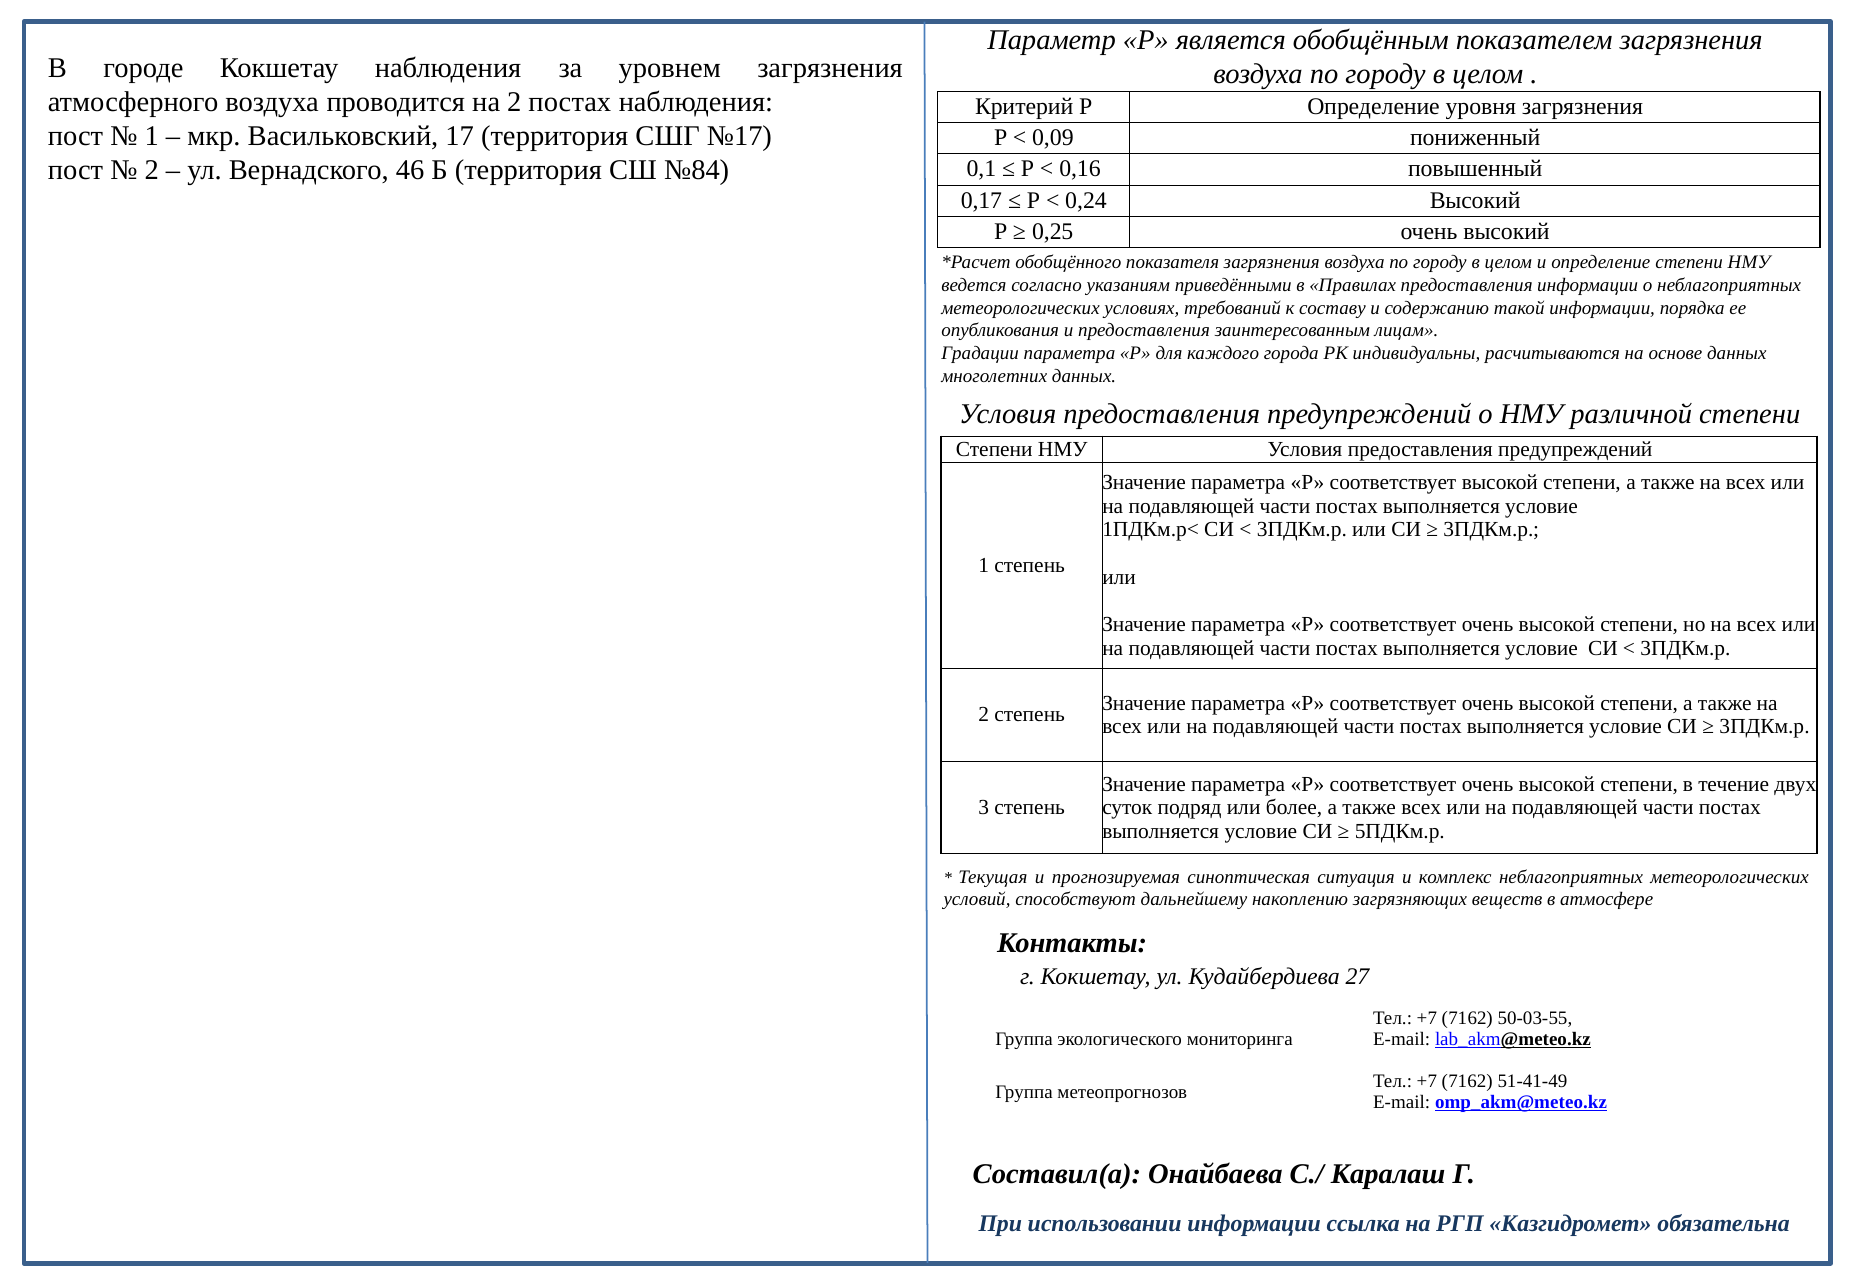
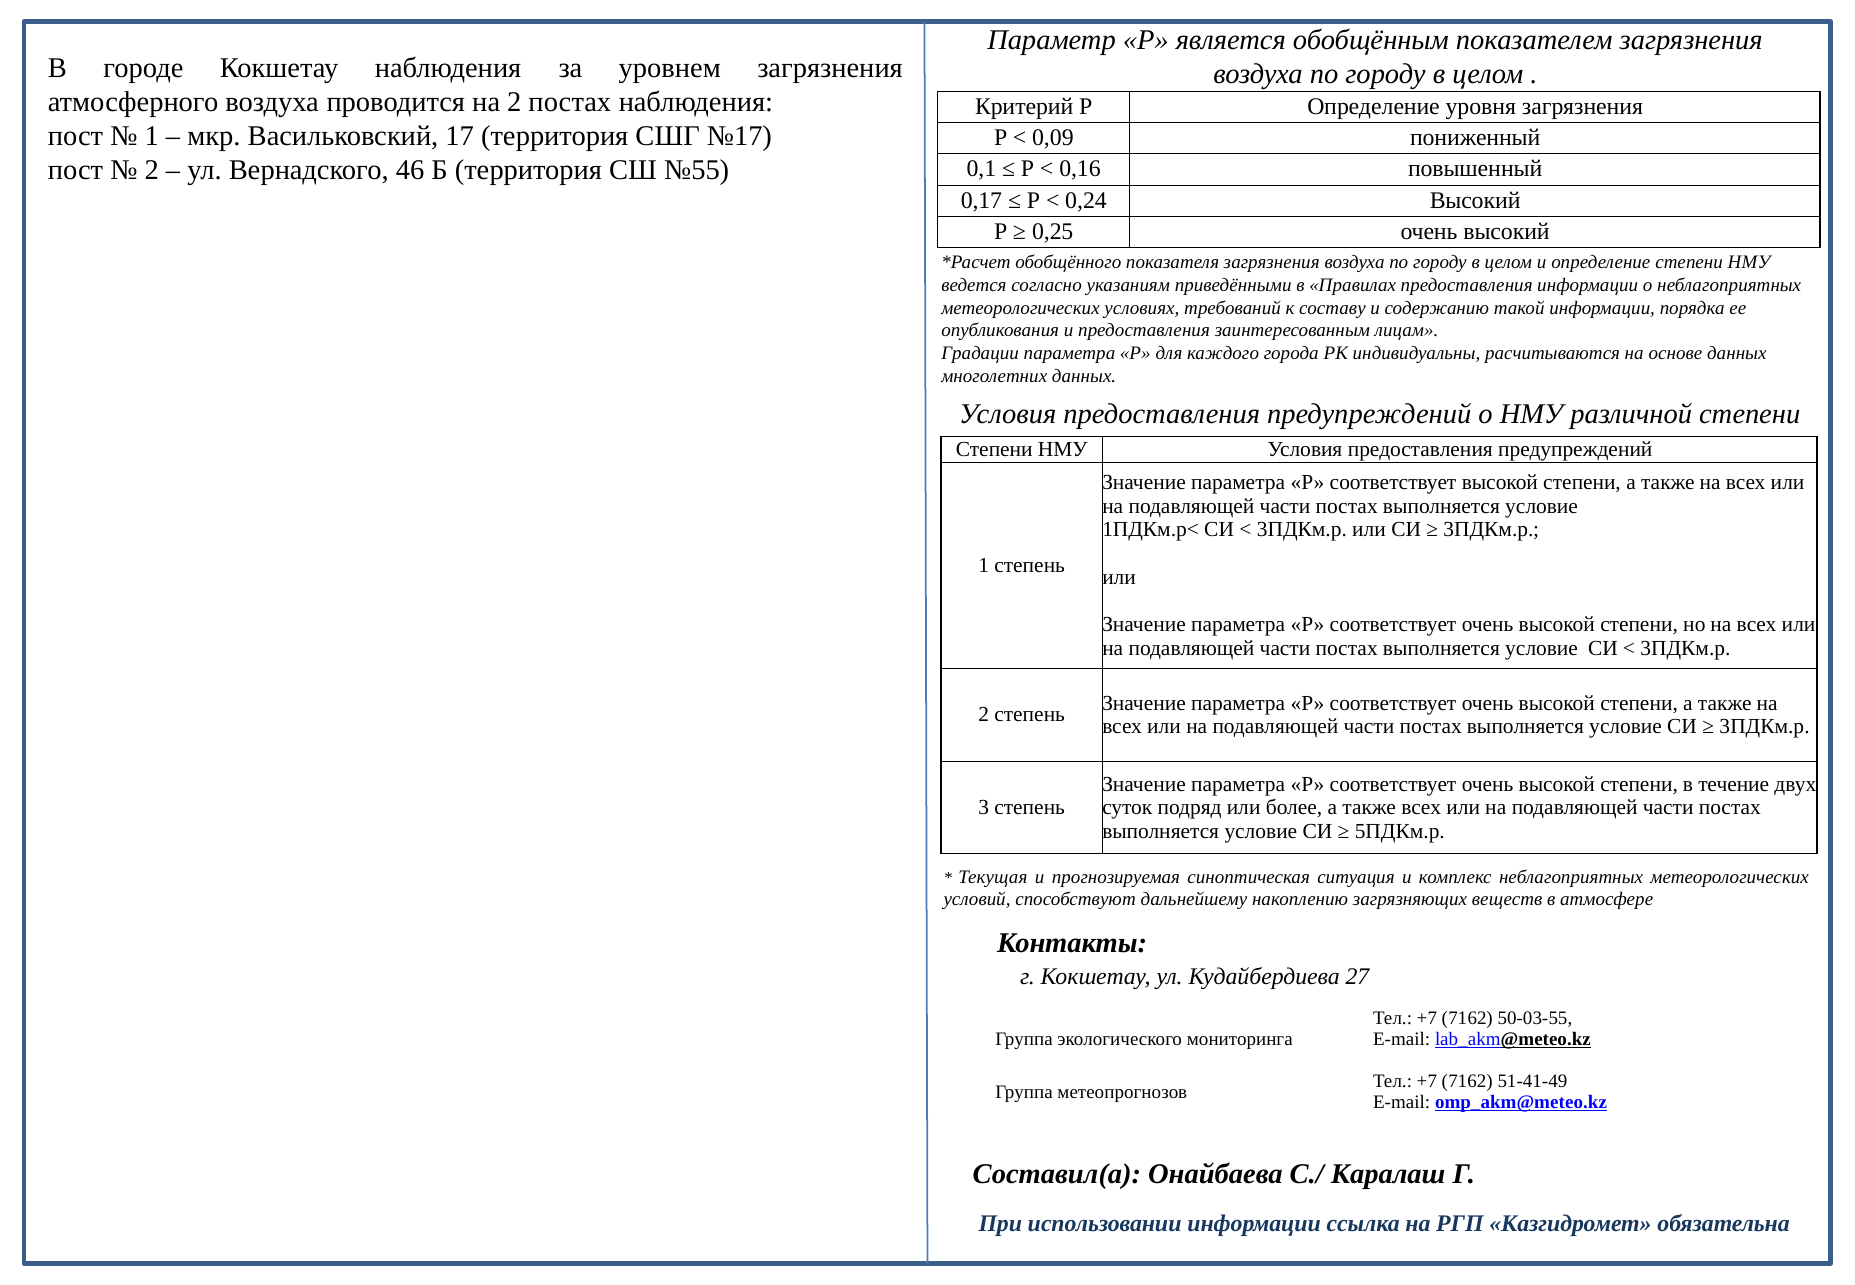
№84: №84 -> №55
